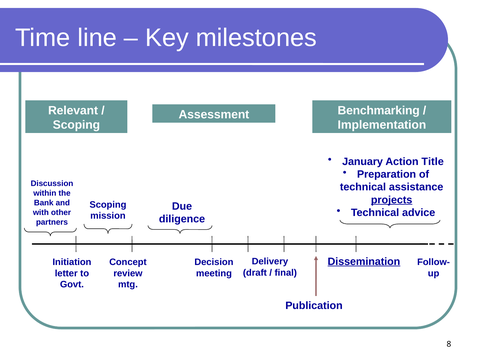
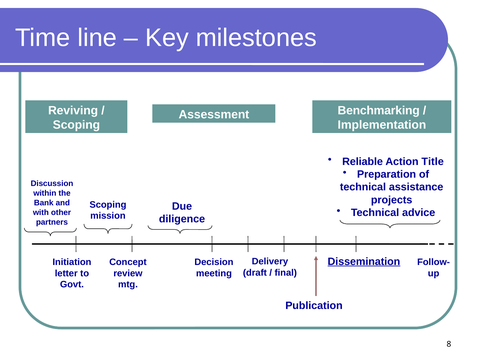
Relevant: Relevant -> Reviving
January: January -> Reliable
projects underline: present -> none
